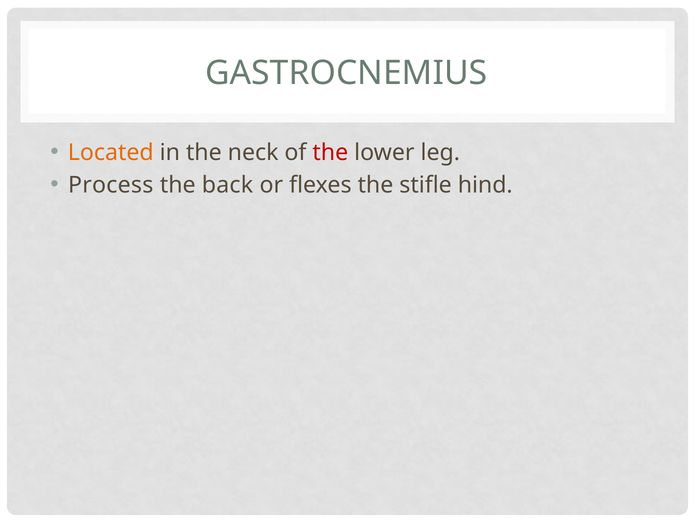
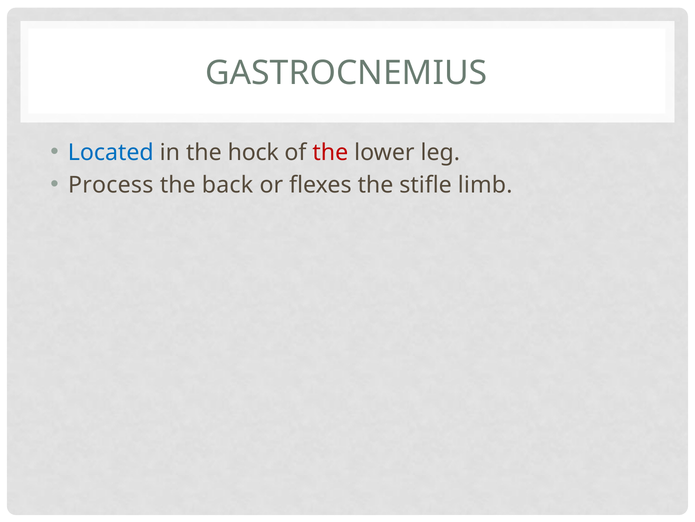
Located colour: orange -> blue
neck: neck -> hock
hind: hind -> limb
